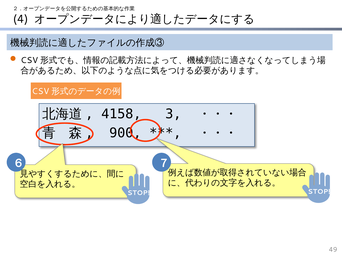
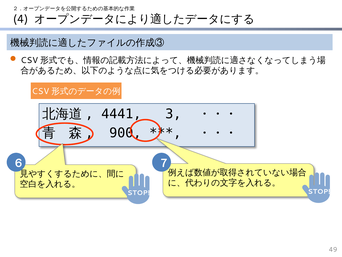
4158: 4158 -> 4441
